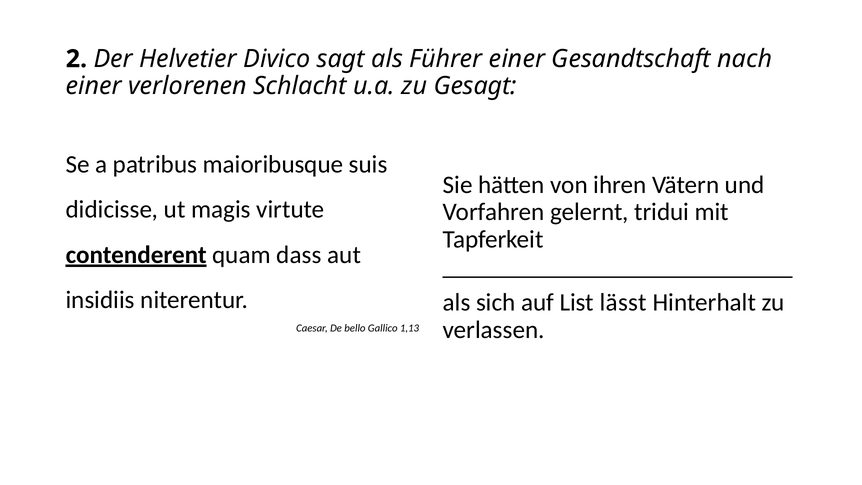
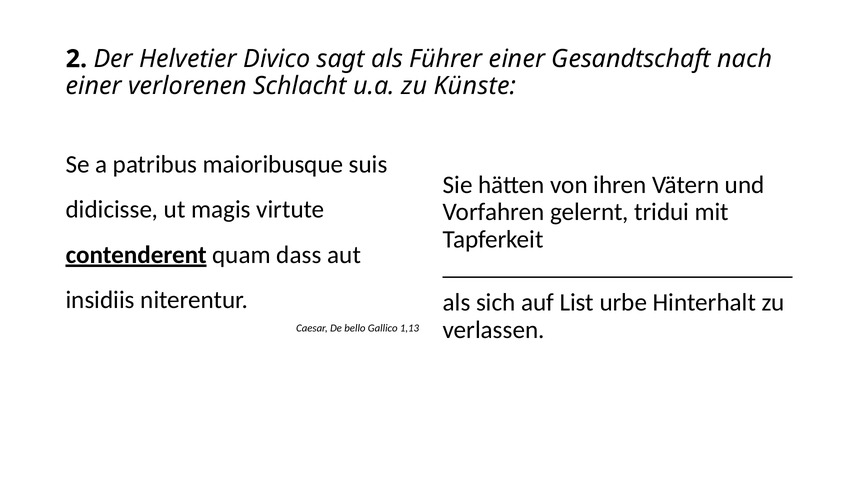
Gesagt: Gesagt -> Künste
lässt: lässt -> urbe
